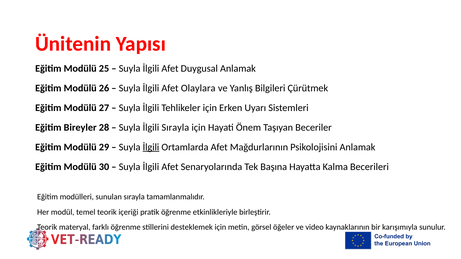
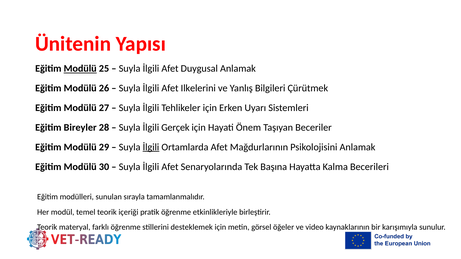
Modülü at (80, 69) underline: none -> present
Olaylara: Olaylara -> Ilkelerini
İlgili Sırayla: Sırayla -> Gerçek
